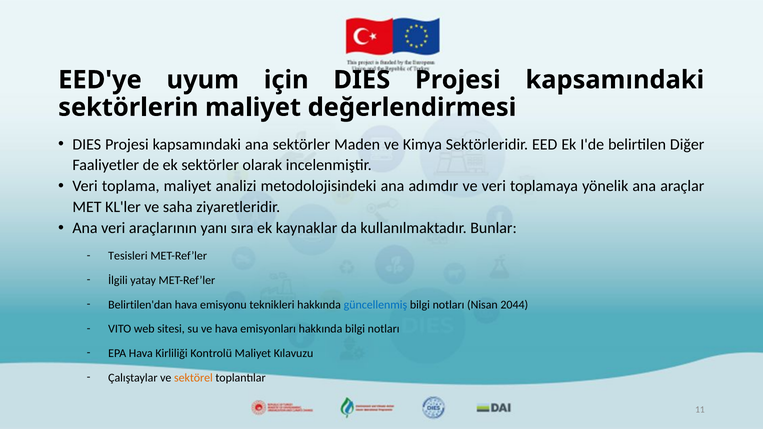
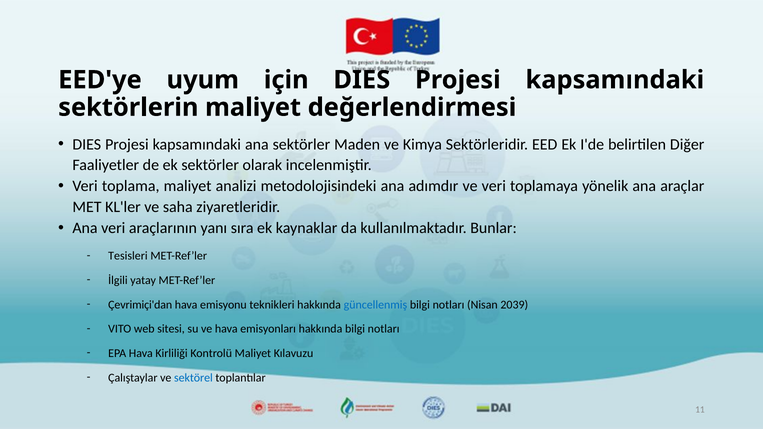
Belirtilen'dan: Belirtilen'dan -> Çevrimiçi'dan
2044: 2044 -> 2039
sektörel colour: orange -> blue
